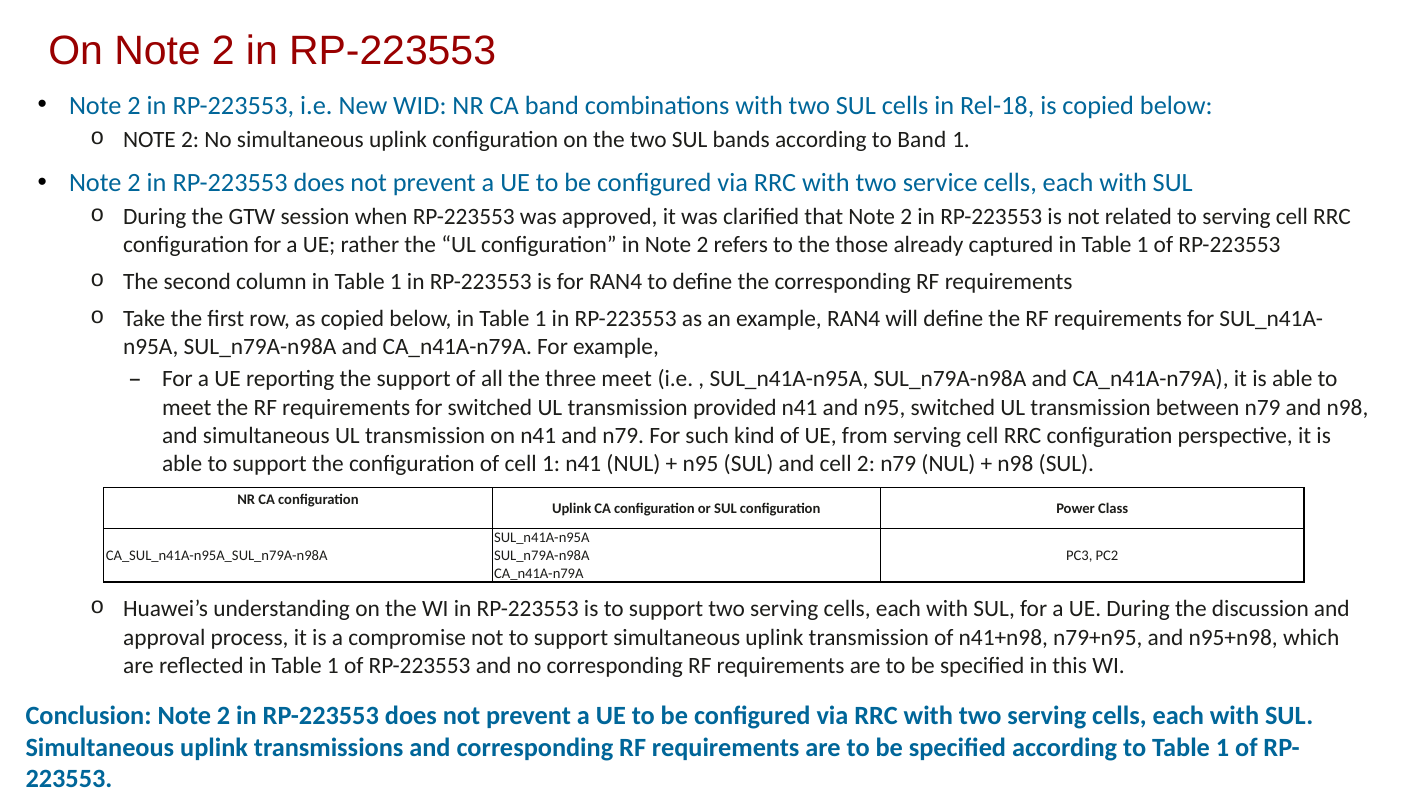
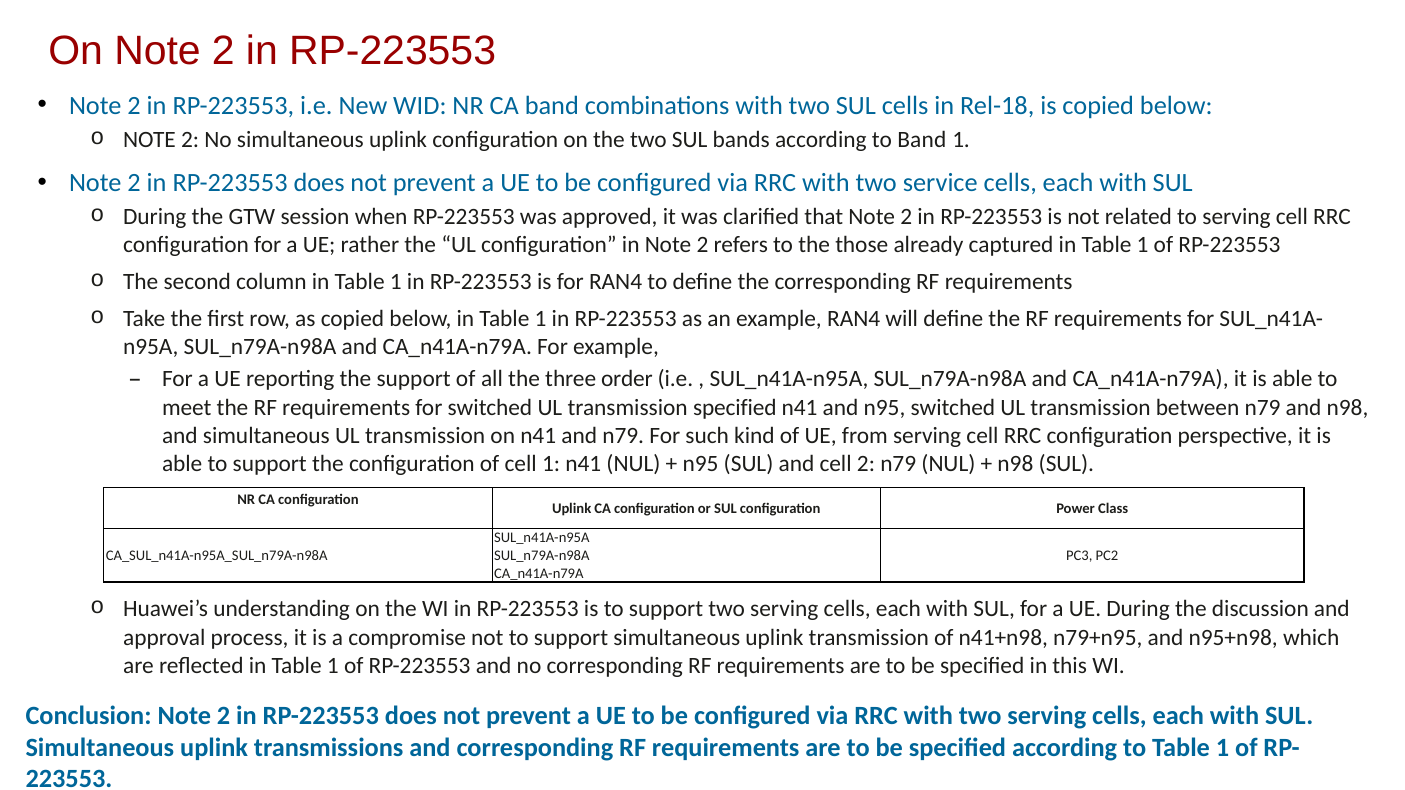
three meet: meet -> order
transmission provided: provided -> specified
